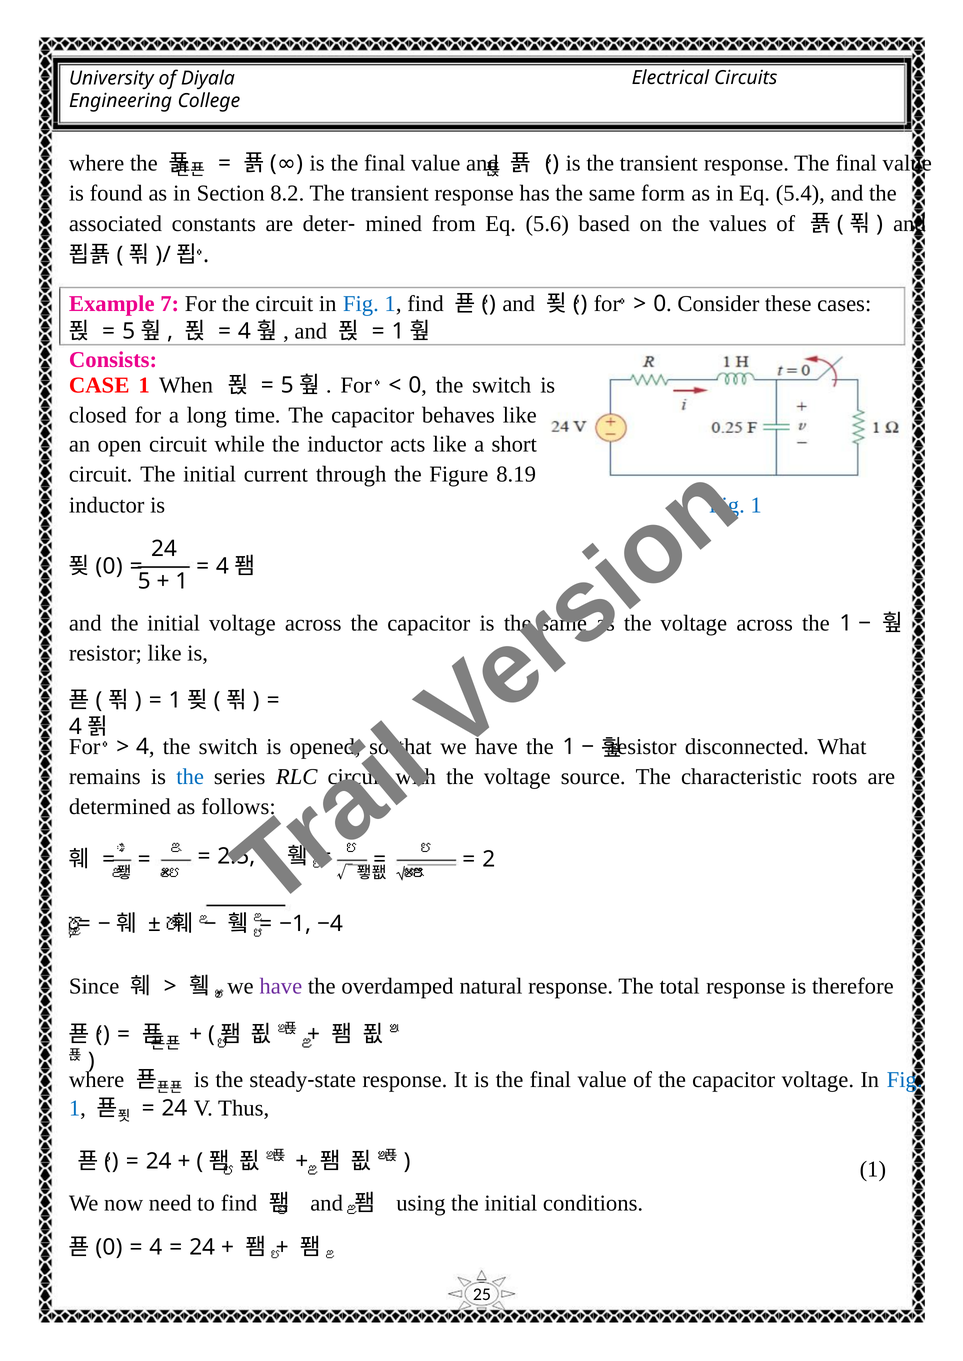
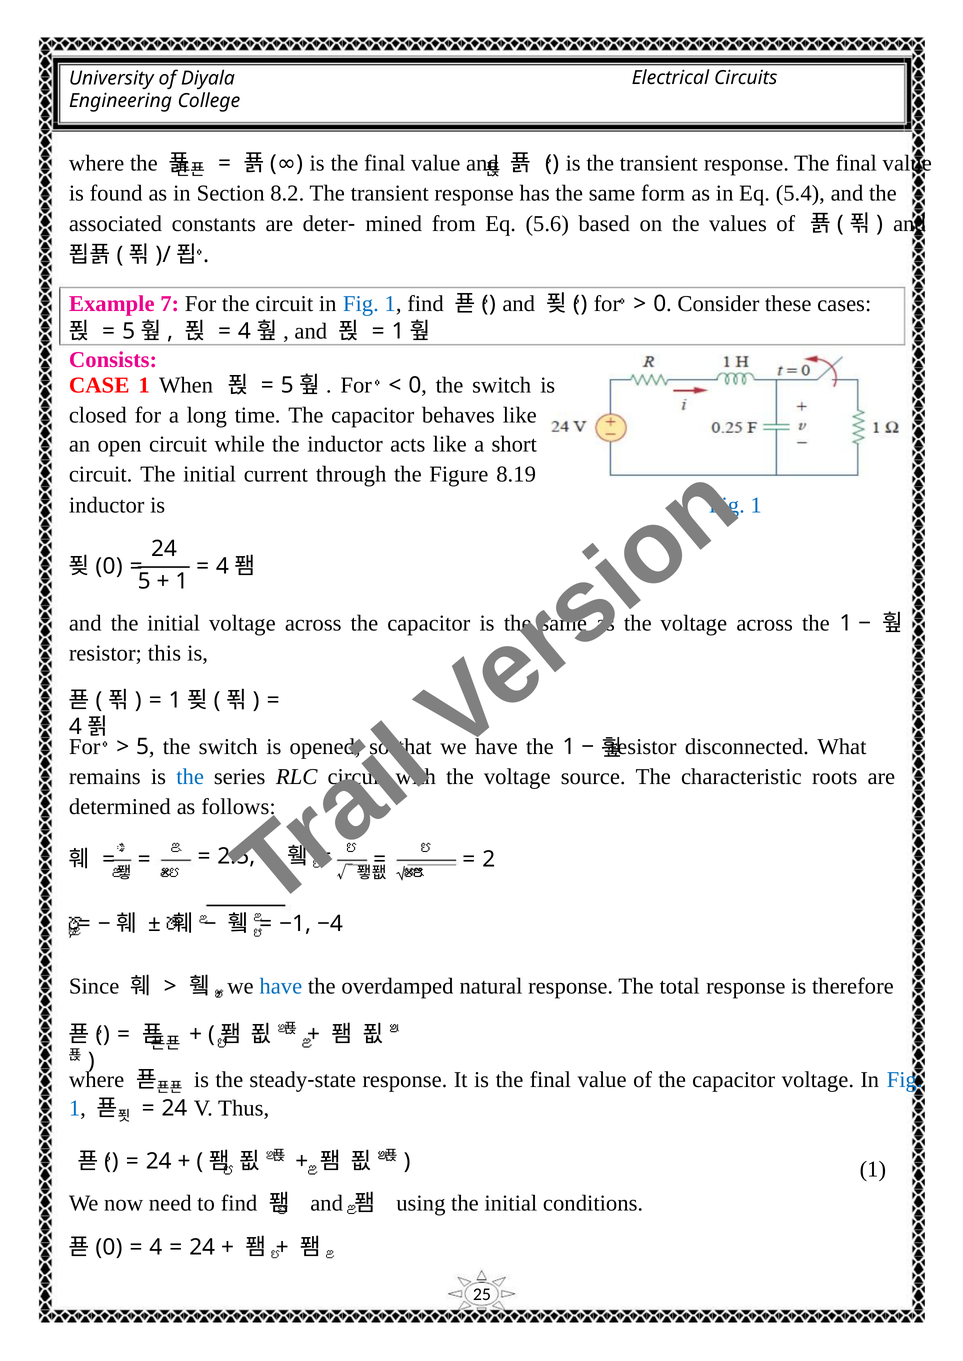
resistor like: like -> this
4 at (143, 747): 4 -> 5
have at (281, 986) colour: purple -> blue
